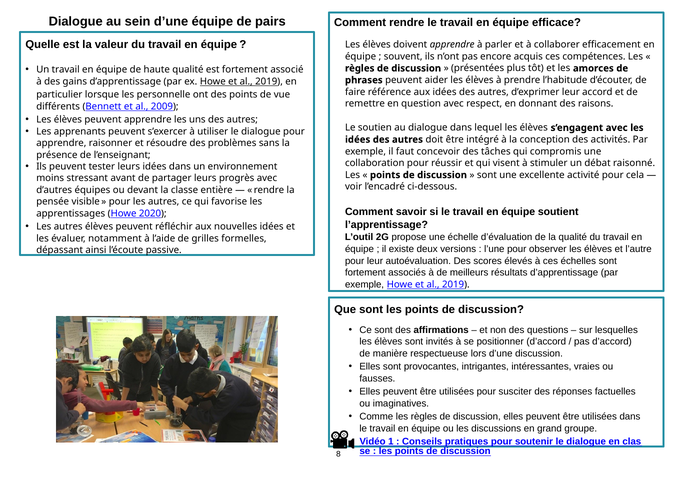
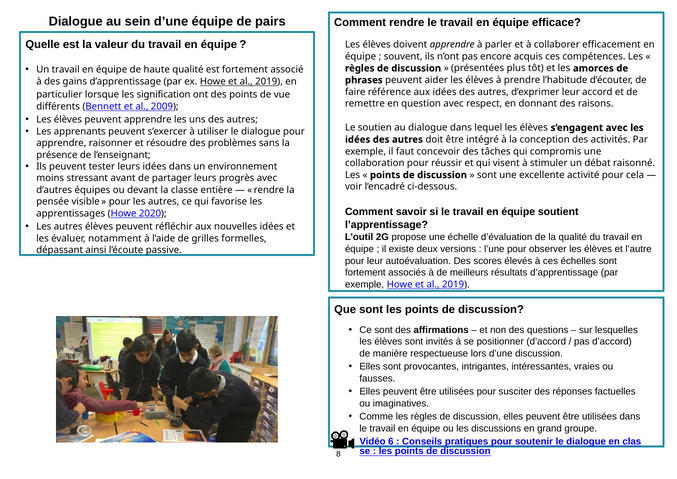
personnelle: personnelle -> signification
1: 1 -> 6
